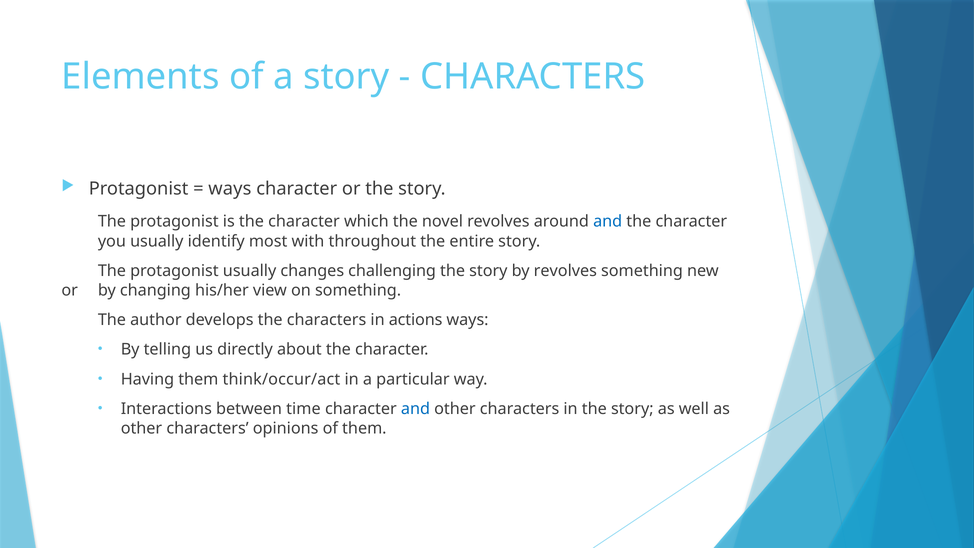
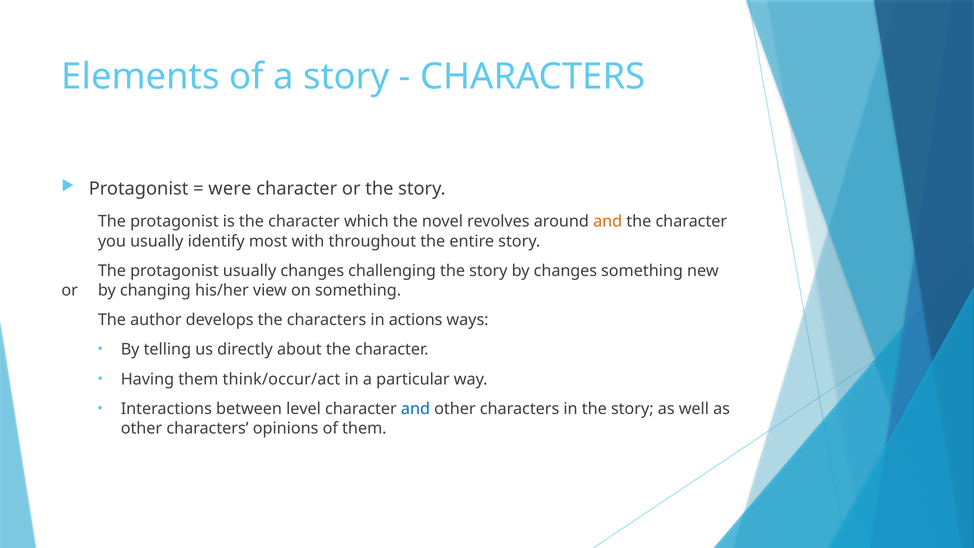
ways at (230, 189): ways -> were
and at (608, 221) colour: blue -> orange
by revolves: revolves -> changes
time: time -> level
